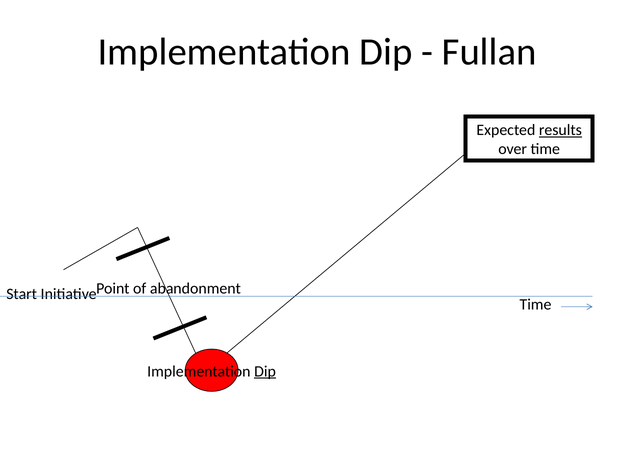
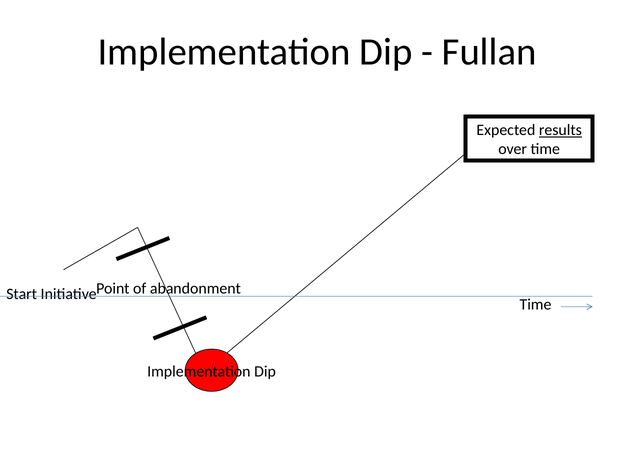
Dip at (265, 372) underline: present -> none
